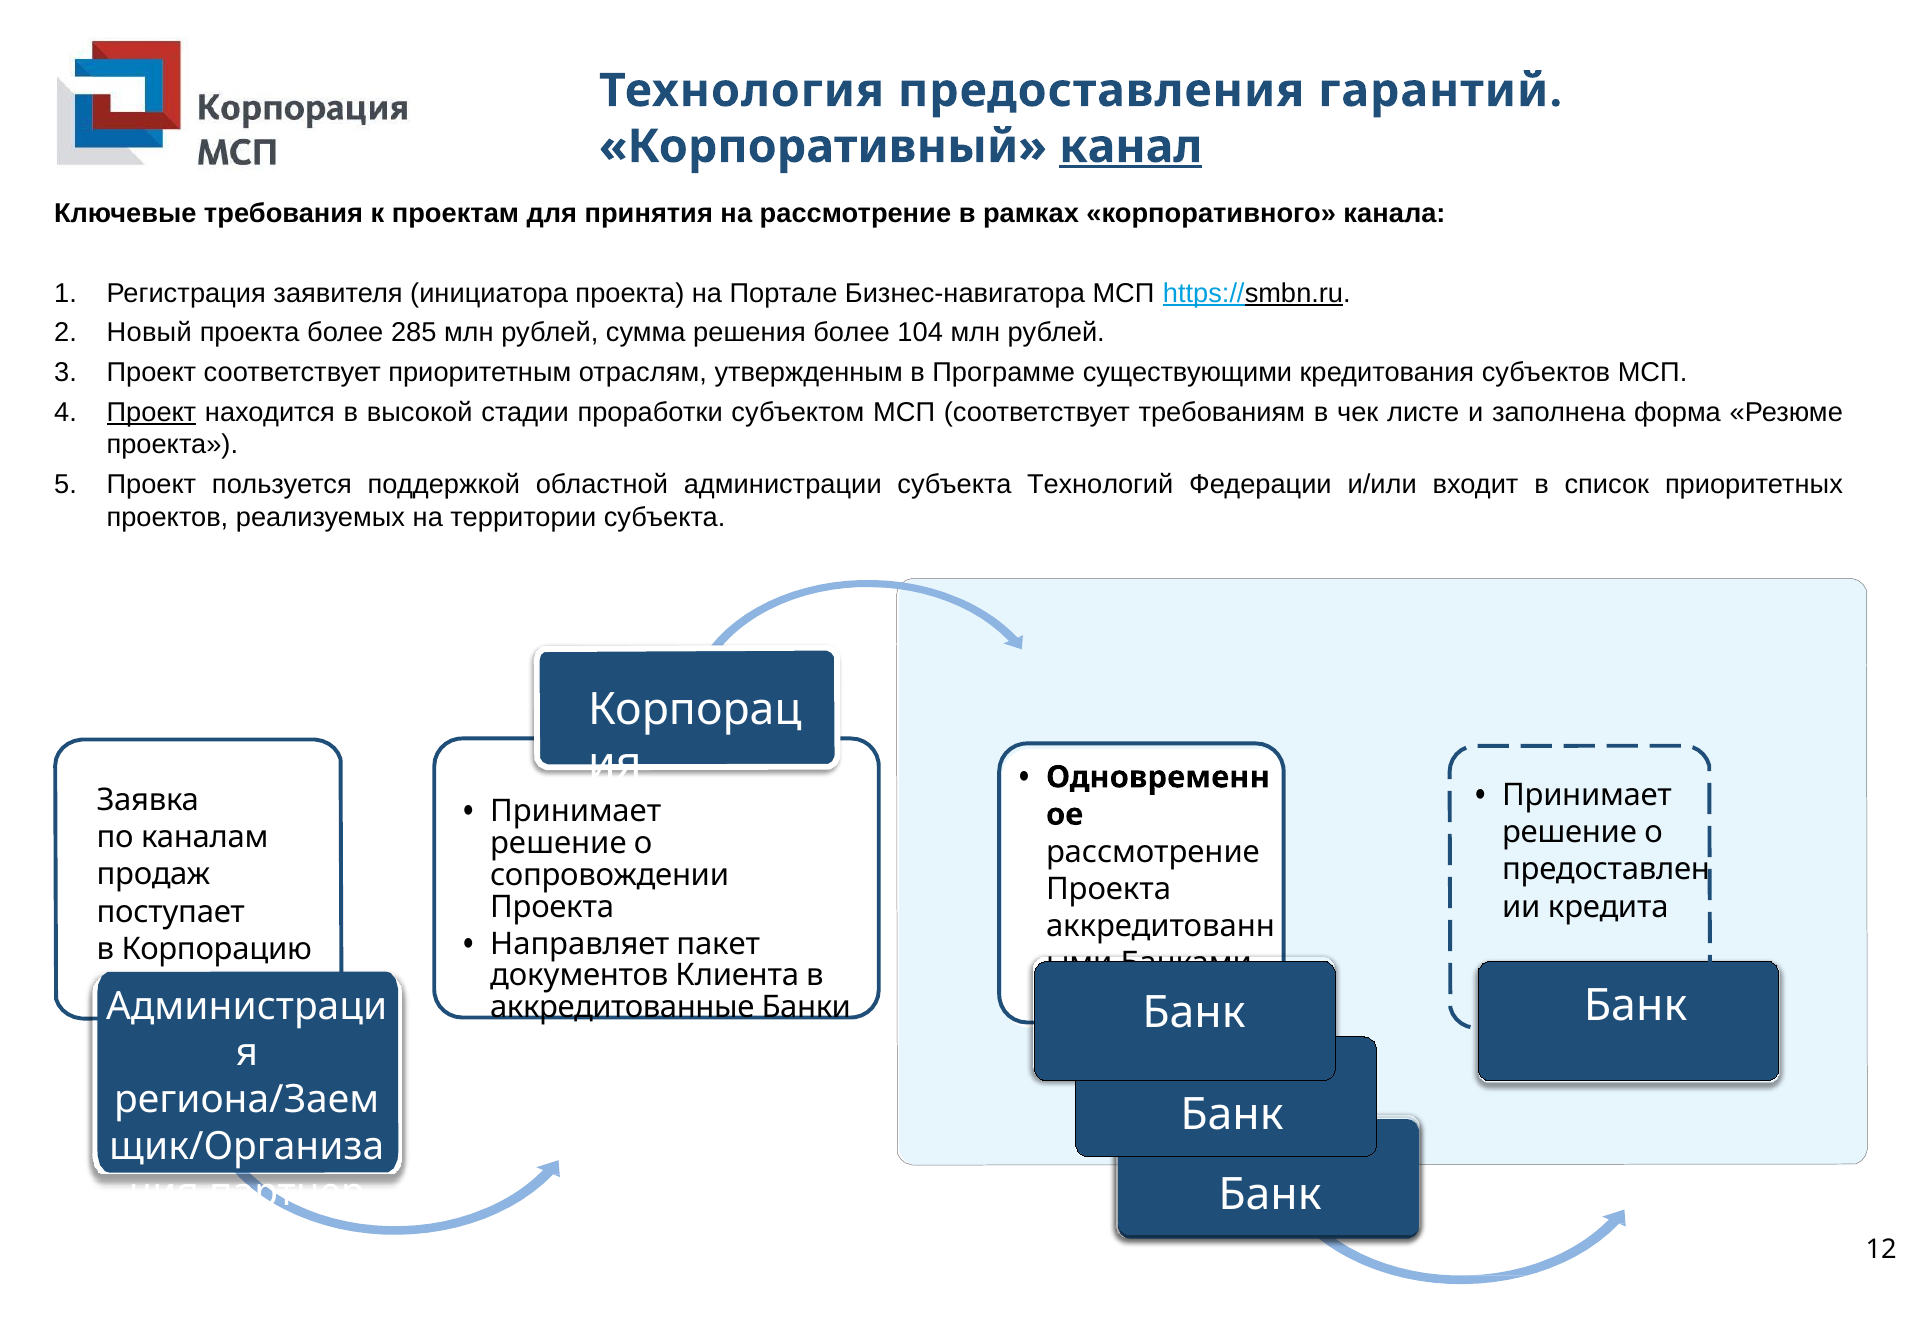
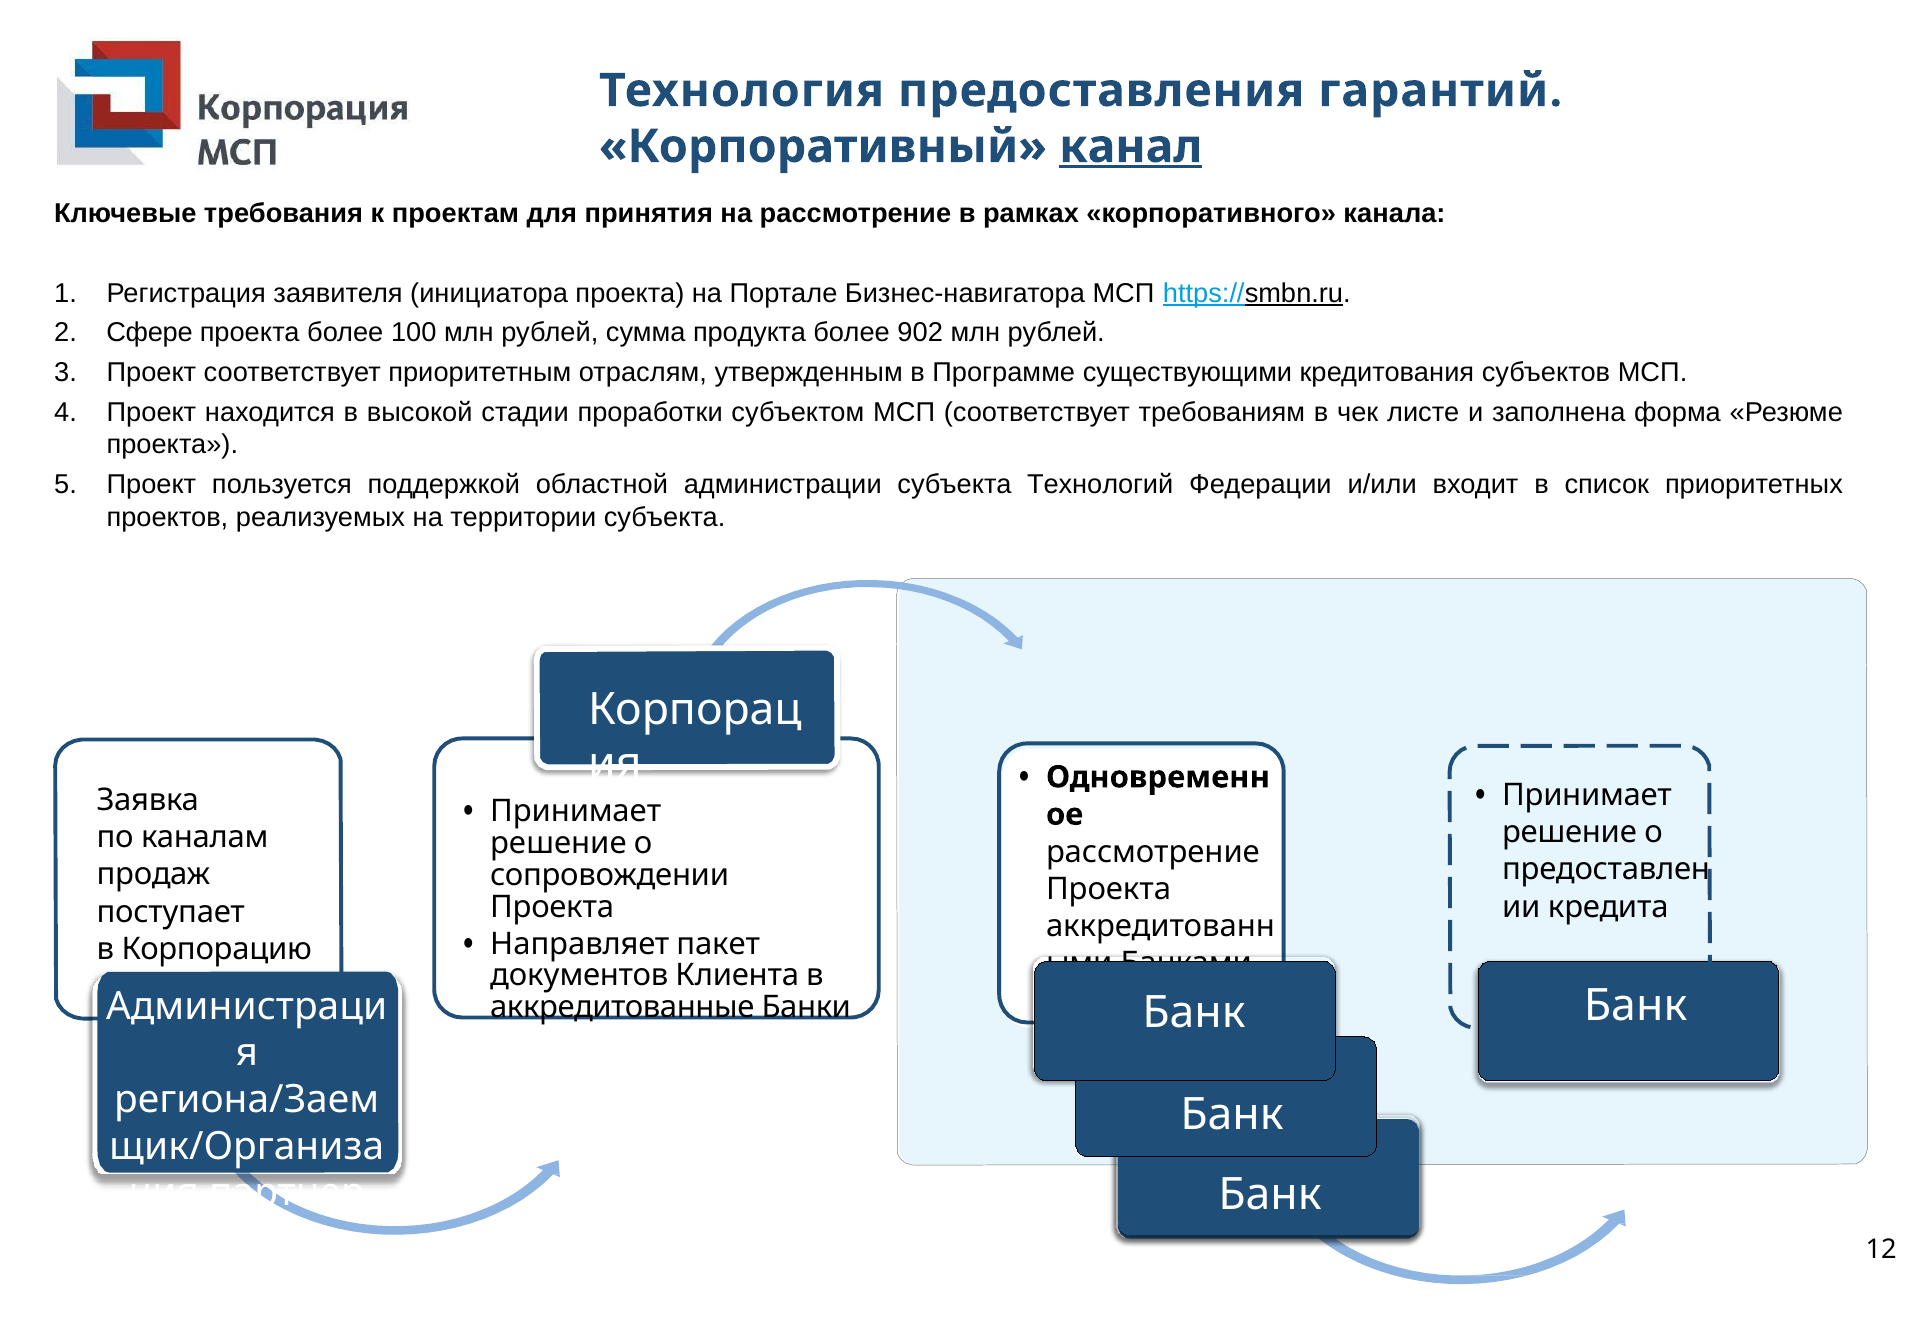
Новый: Новый -> Сфере
285: 285 -> 100
решения: решения -> продукта
104: 104 -> 902
Проект at (151, 412) underline: present -> none
